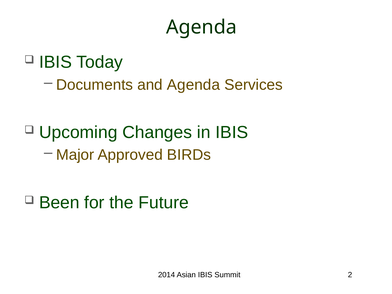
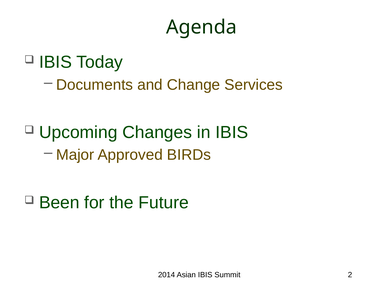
and Agenda: Agenda -> Change
